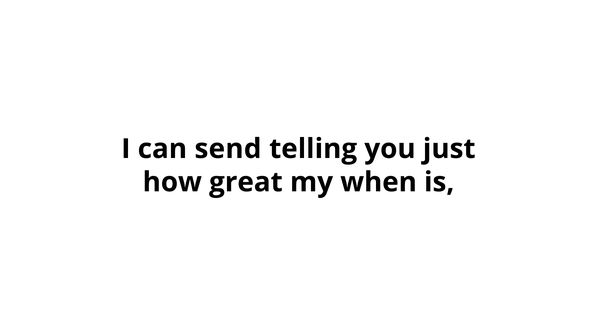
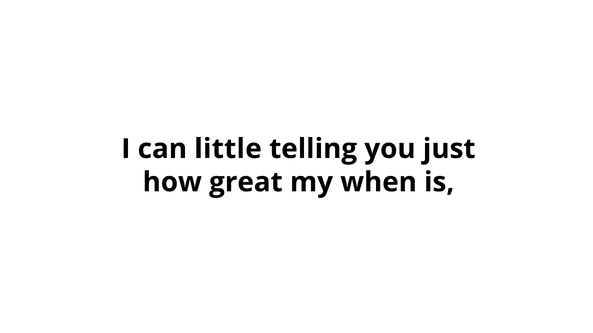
send: send -> little
